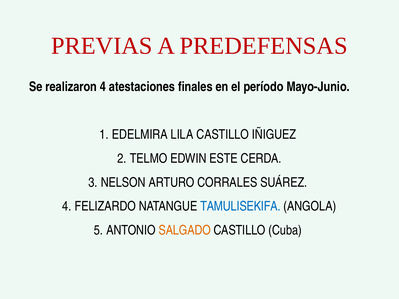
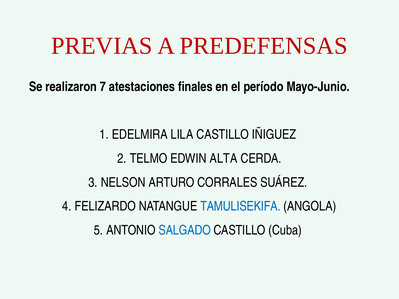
realizaron 4: 4 -> 7
ESTE: ESTE -> ALTA
SALGADO colour: orange -> blue
